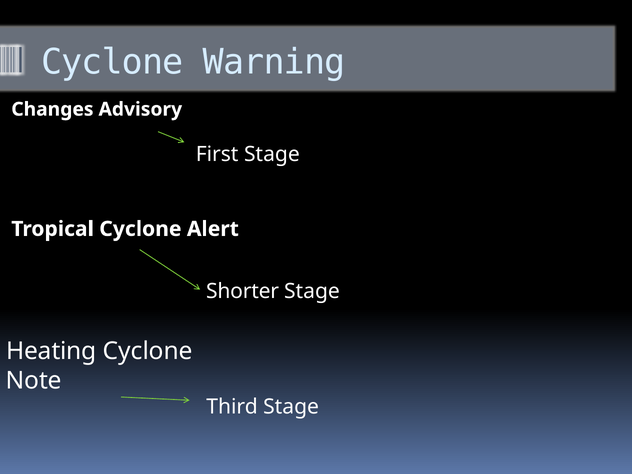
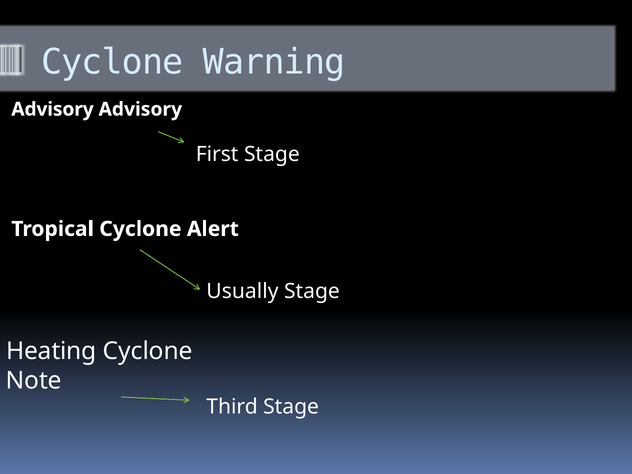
Changes at (52, 109): Changes -> Advisory
Shorter: Shorter -> Usually
